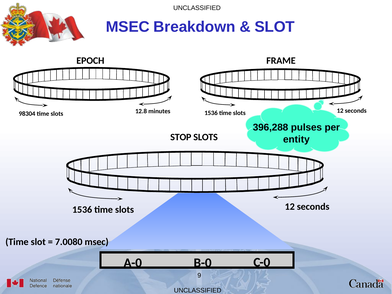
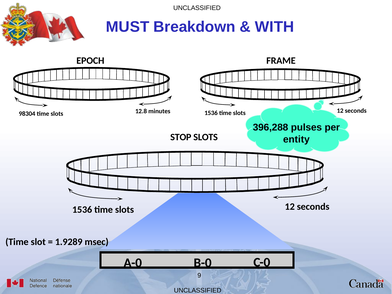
MSEC at (128, 27): MSEC -> MUST
SLOT at (275, 27): SLOT -> WITH
7.0080: 7.0080 -> 1.9289
